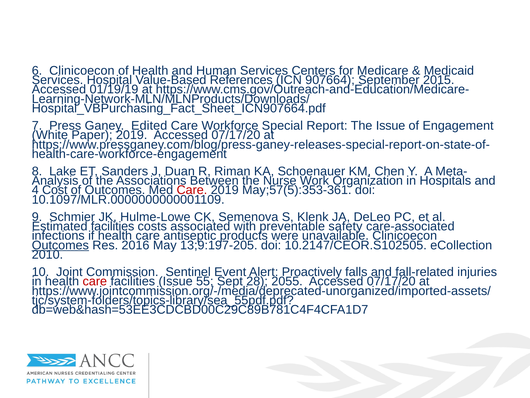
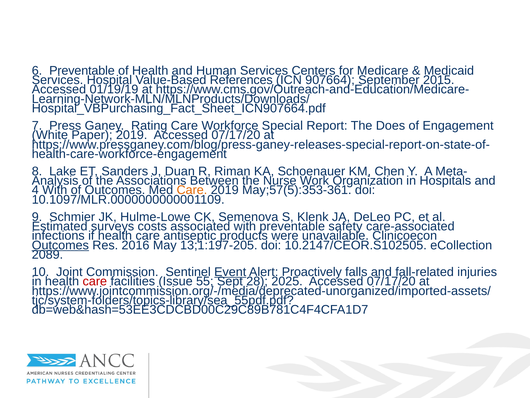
6 Clinicoecon: Clinicoecon -> Preventable
Edited: Edited -> Rating
The Issue: Issue -> Does
4 Cost: Cost -> With
Care at (192, 190) colour: red -> orange
Estimated facilities: facilities -> surveys
13;9:197-205: 13;9:197-205 -> 13;1:197-205
2010: 2010 -> 2089
Event underline: none -> present
2055: 2055 -> 2025
